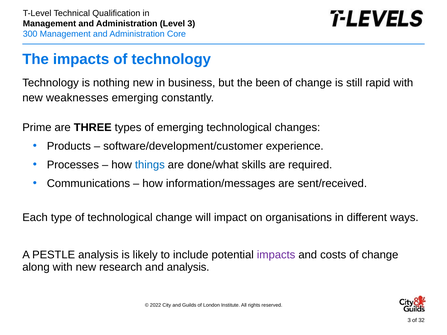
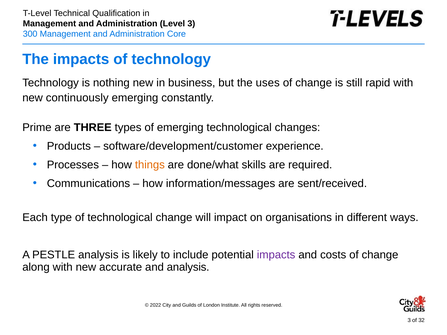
been: been -> uses
weaknesses: weaknesses -> continuously
things colour: blue -> orange
research: research -> accurate
